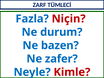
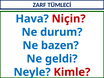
Fazla: Fazla -> Hava
zafer: zafer -> geldi
